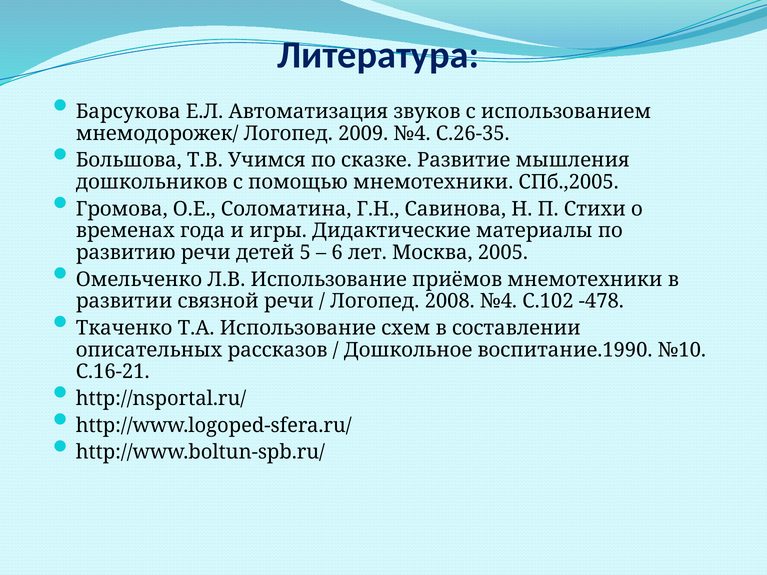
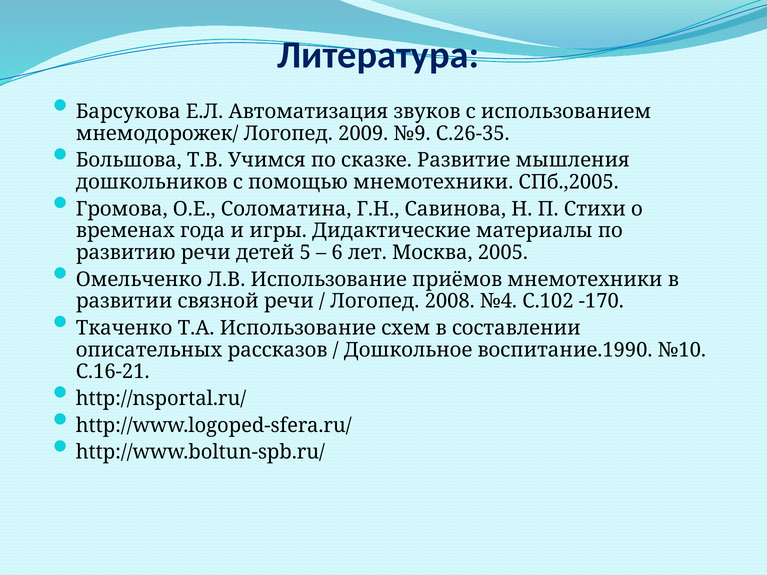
2009 №4: №4 -> №9
-478: -478 -> -170
